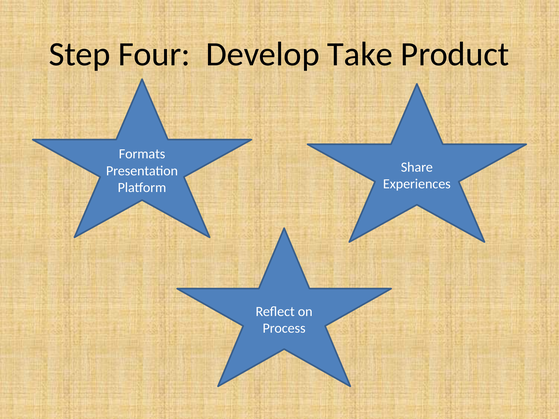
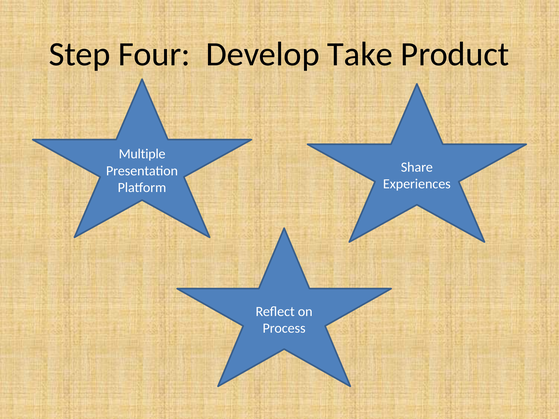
Formats: Formats -> Multiple
